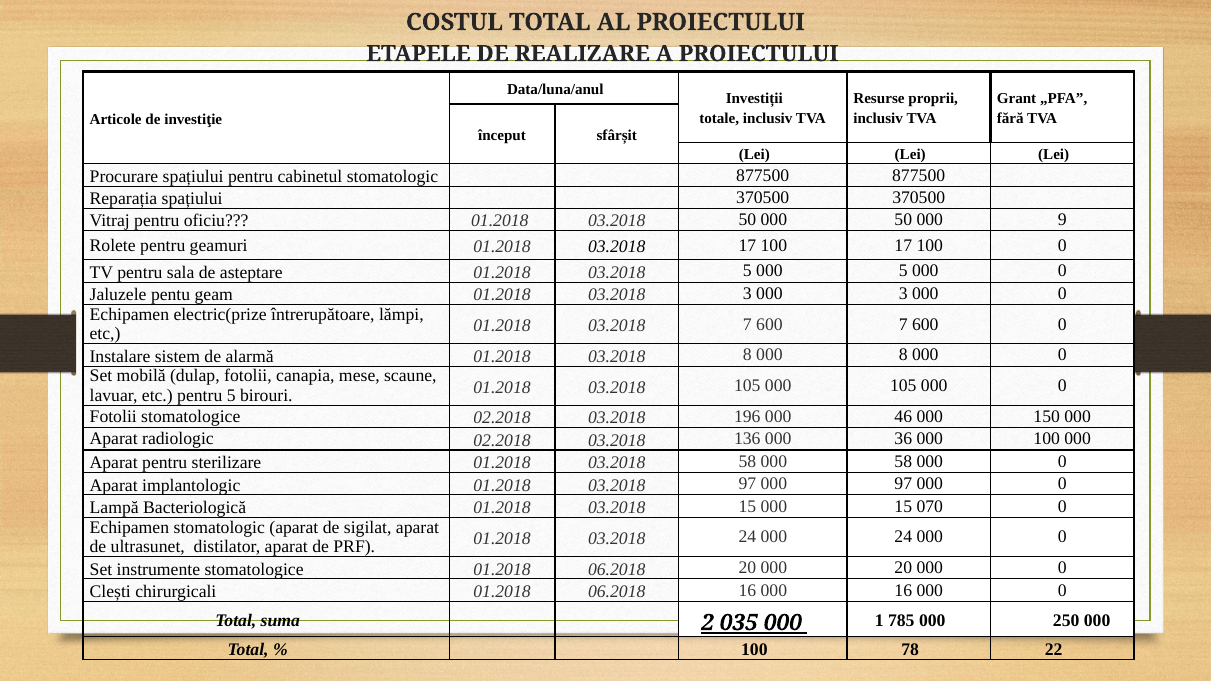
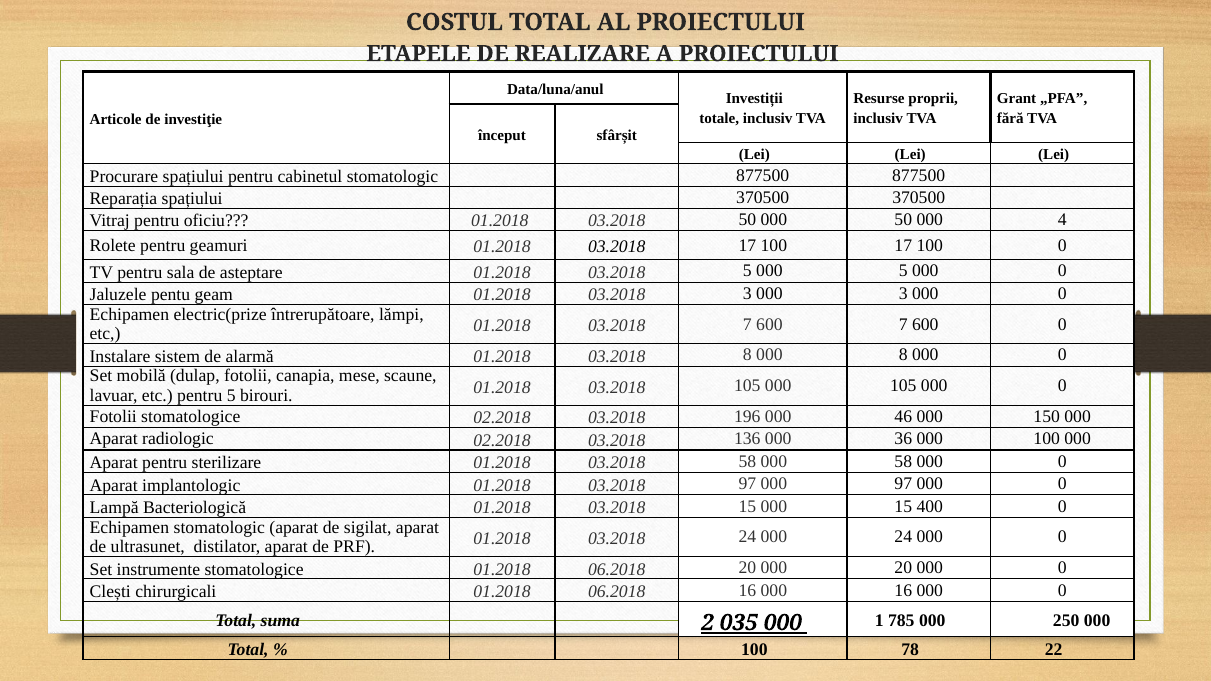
9: 9 -> 4
070: 070 -> 400
